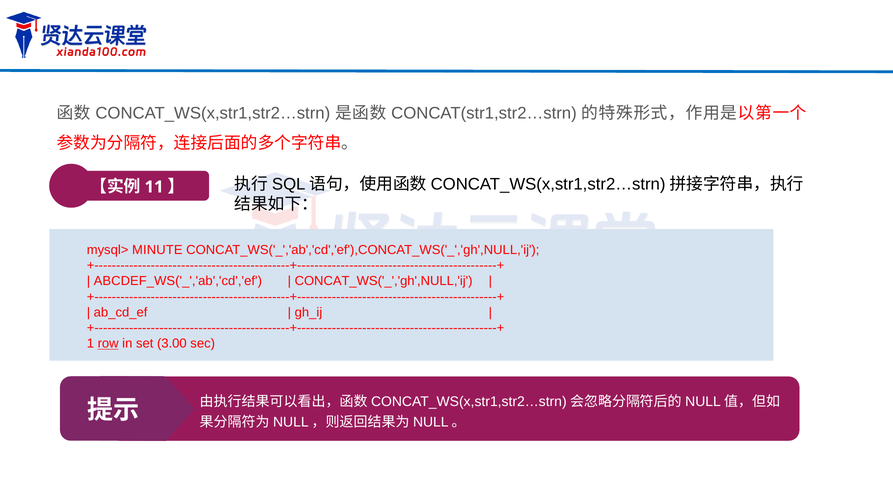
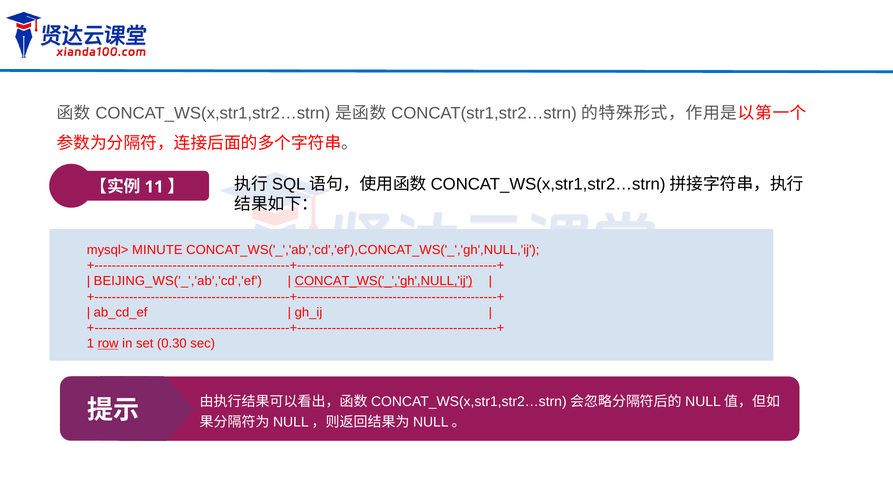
ABCDEF_WS('_','ab','cd','ef: ABCDEF_WS('_','ab','cd','ef -> BEIJING_WS('_','ab','cd','ef
CONCAT_WS('_','gh',NULL,'ij underline: none -> present
3.00: 3.00 -> 0.30
